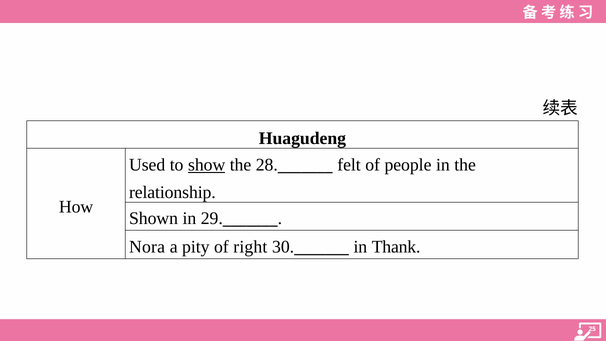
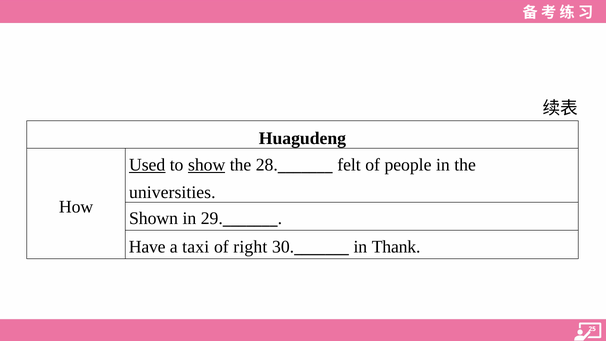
Used underline: none -> present
relationship: relationship -> universities
Nora: Nora -> Have
pity: pity -> taxi
